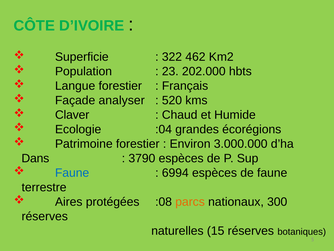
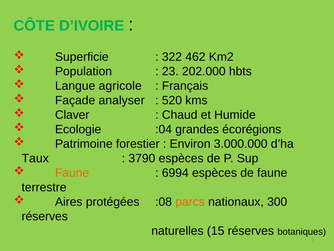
Langue forestier: forestier -> agricole
Dans: Dans -> Taux
Faune at (72, 173) colour: blue -> orange
